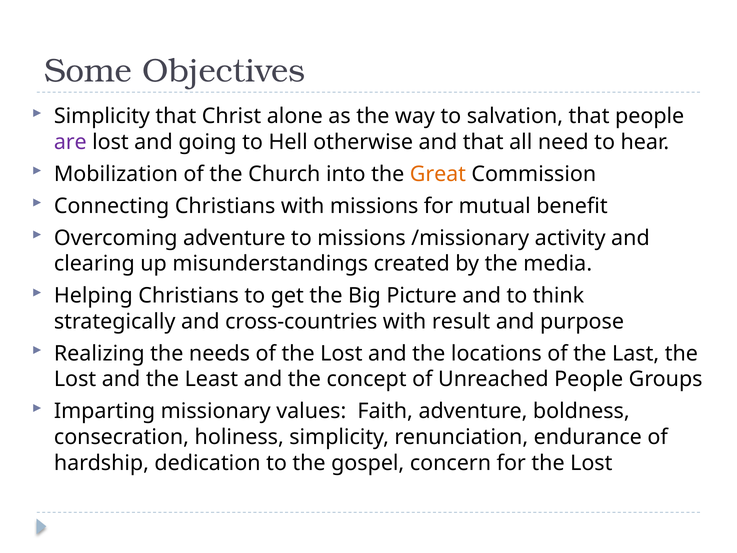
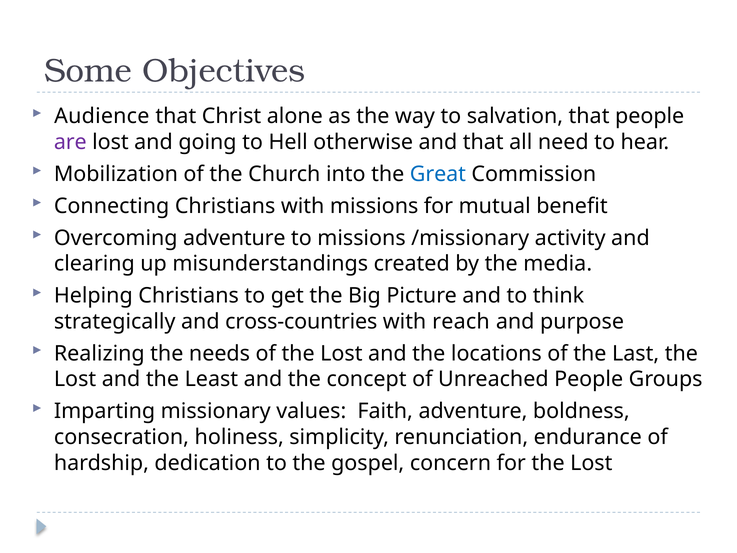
Simplicity at (102, 116): Simplicity -> Audience
Great colour: orange -> blue
result: result -> reach
